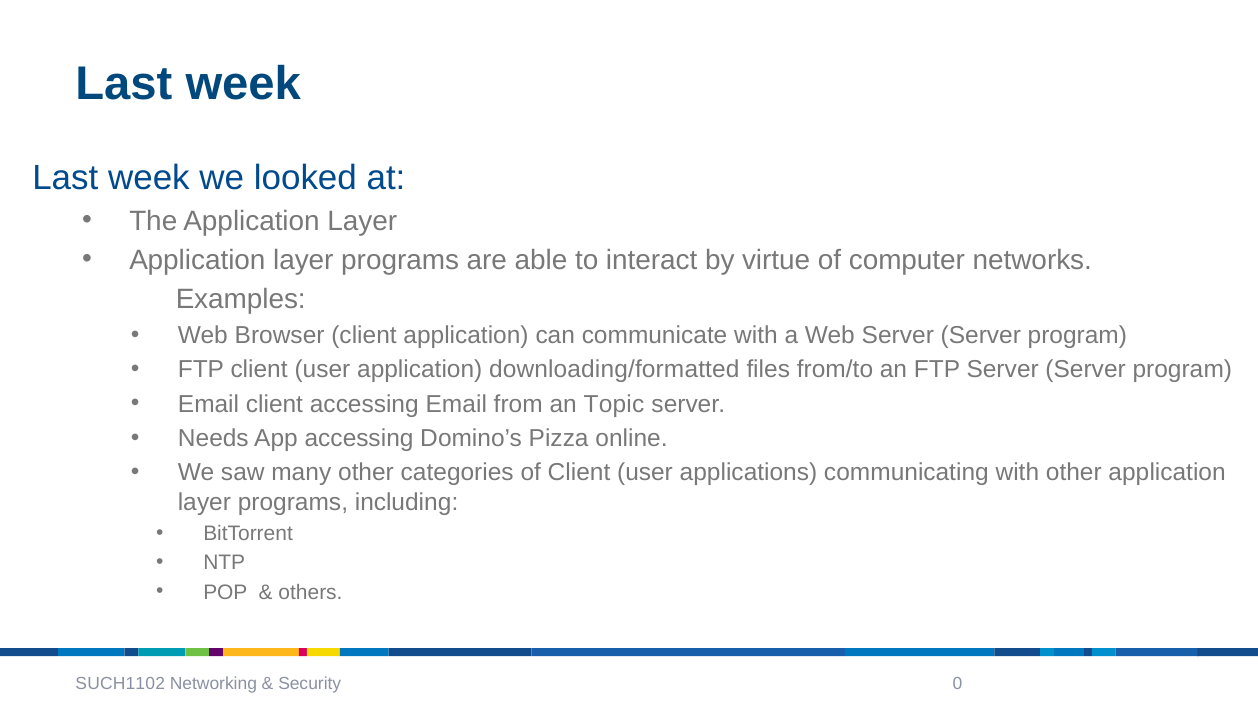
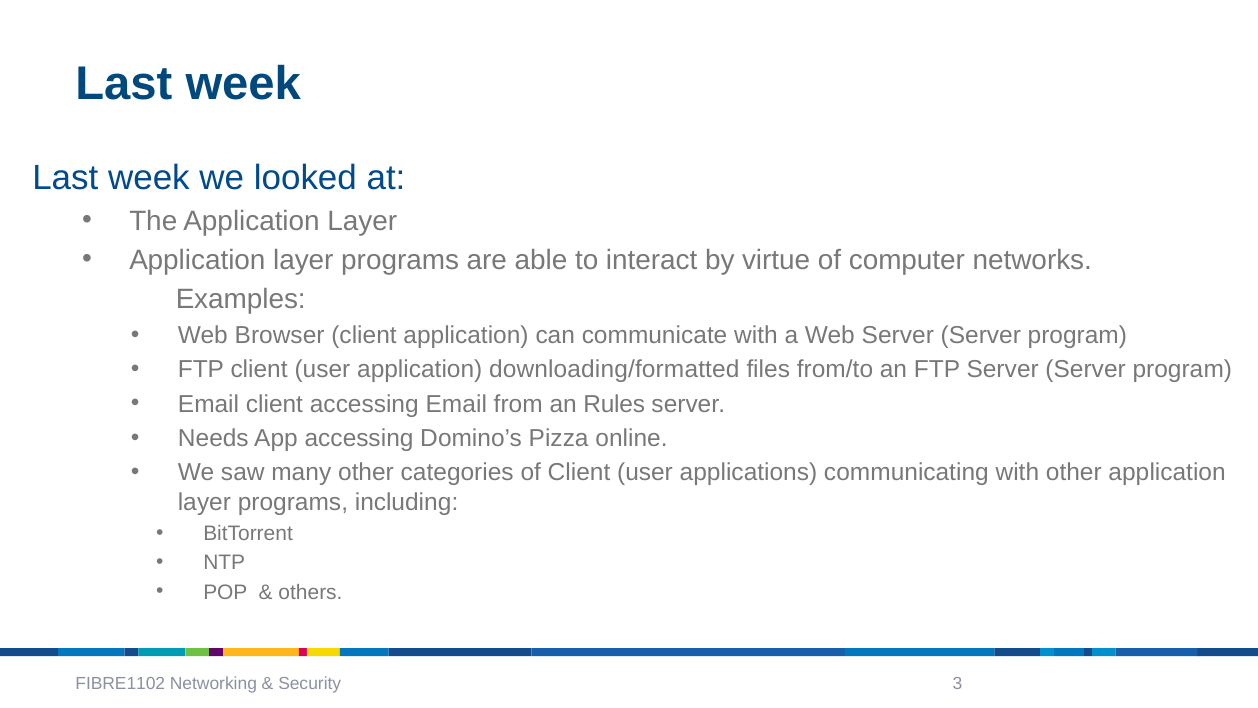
Topic: Topic -> Rules
SUCH1102: SUCH1102 -> FIBRE1102
0: 0 -> 3
